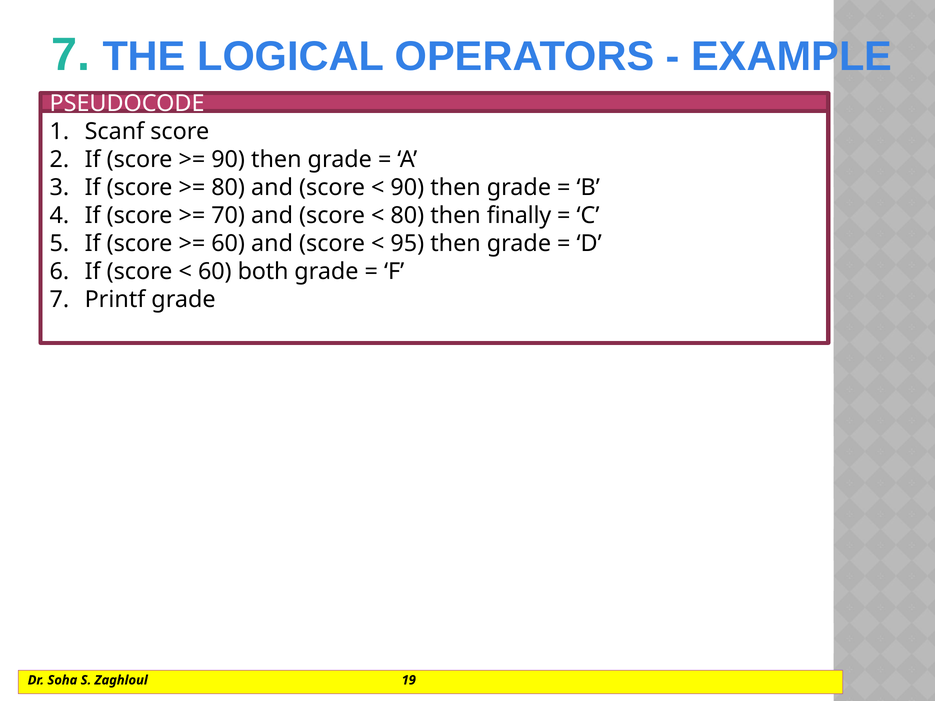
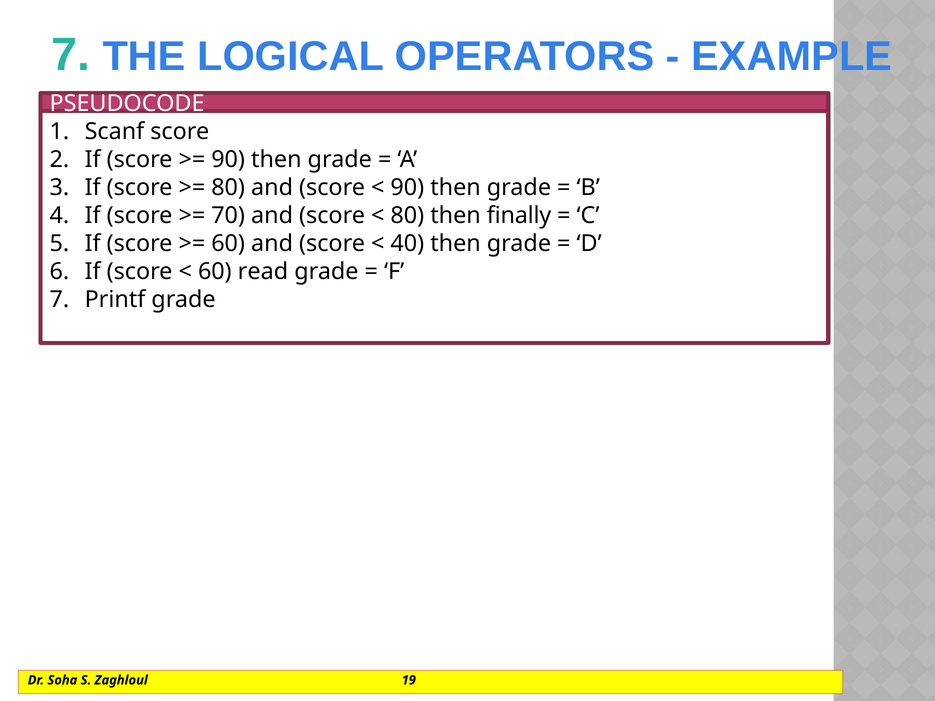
95: 95 -> 40
both: both -> read
